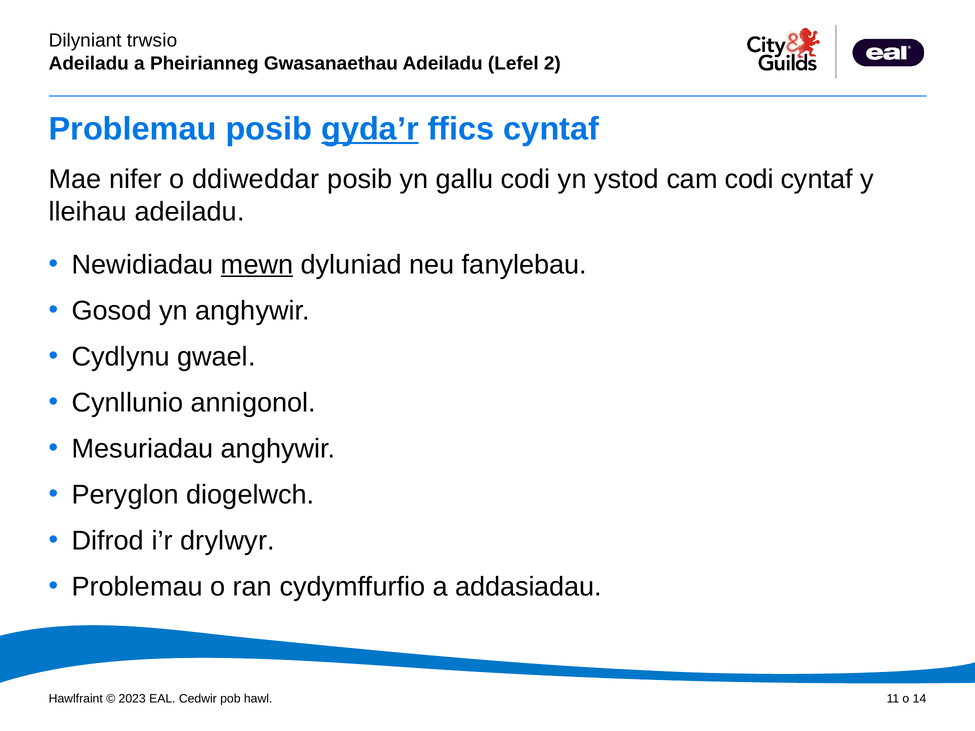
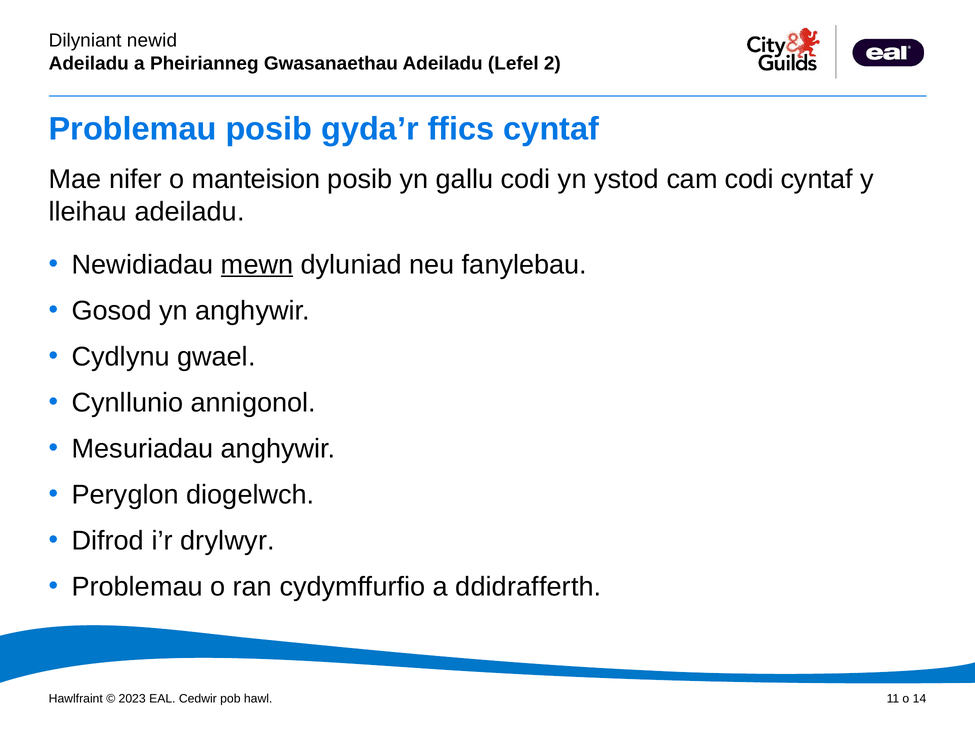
trwsio: trwsio -> newid
gyda’r underline: present -> none
ddiweddar: ddiweddar -> manteision
addasiadau: addasiadau -> ddidrafferth
